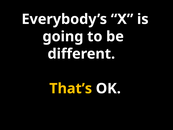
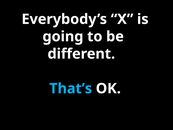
That’s colour: yellow -> light blue
